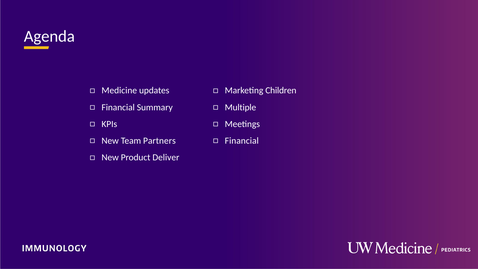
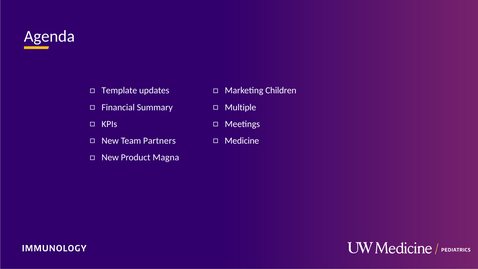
Medicine: Medicine -> Template
Financial at (242, 141): Financial -> Medicine
Deliver: Deliver -> Magna
